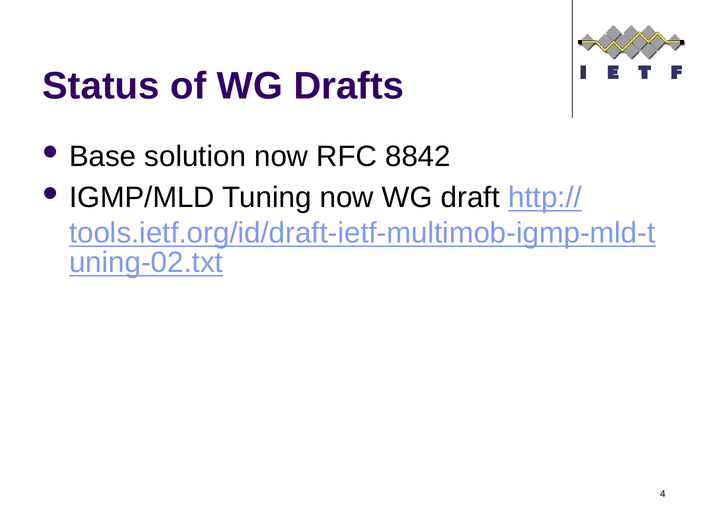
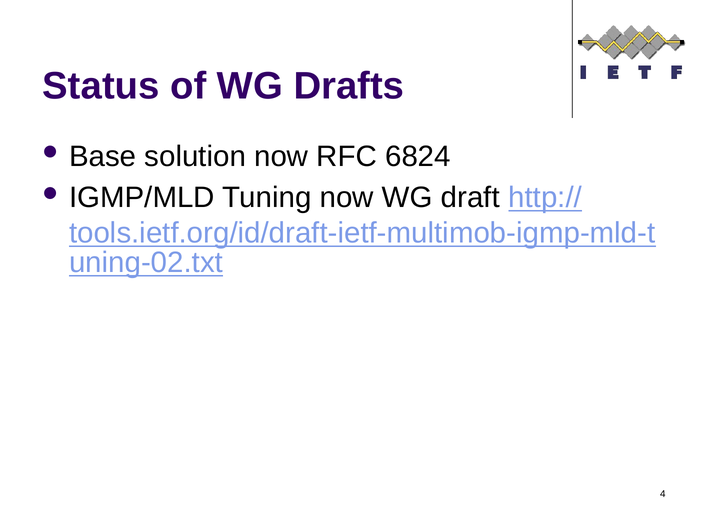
8842: 8842 -> 6824
